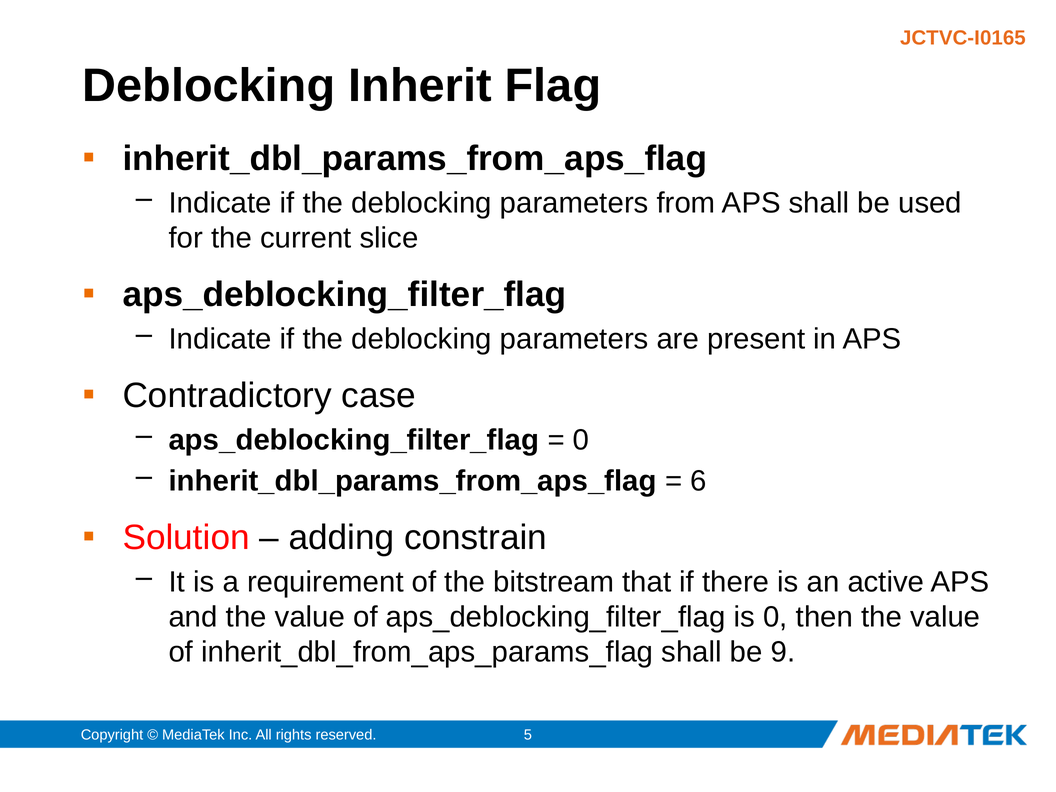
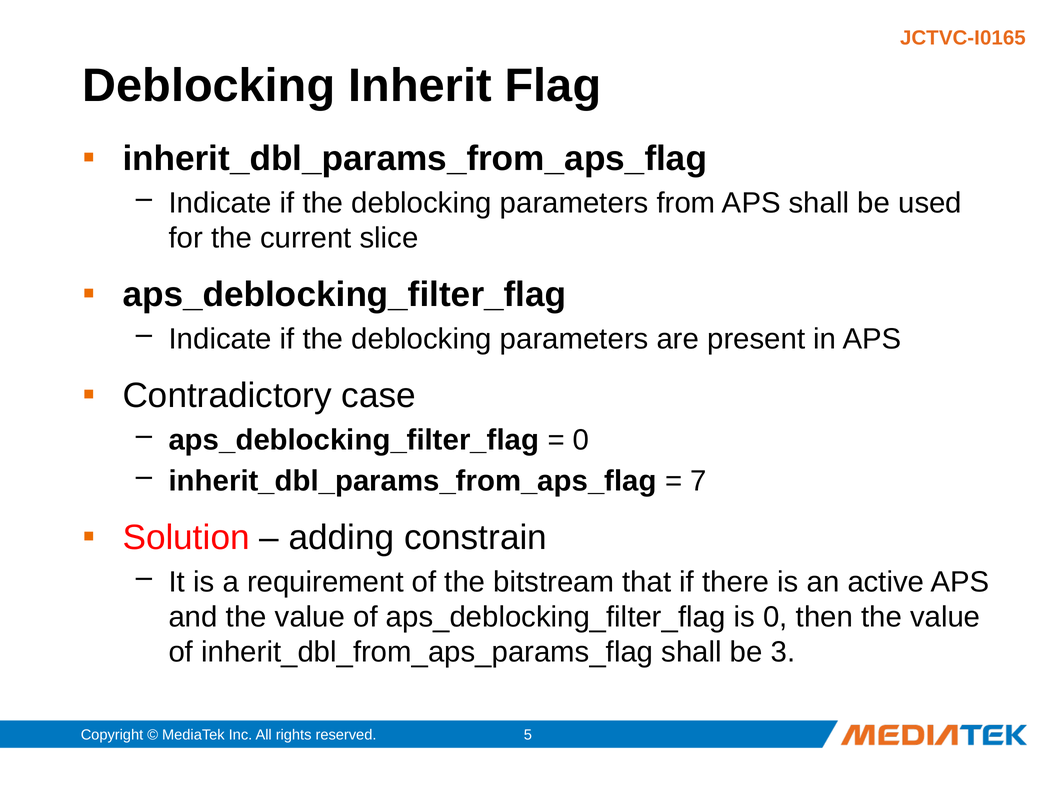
6: 6 -> 7
9: 9 -> 3
